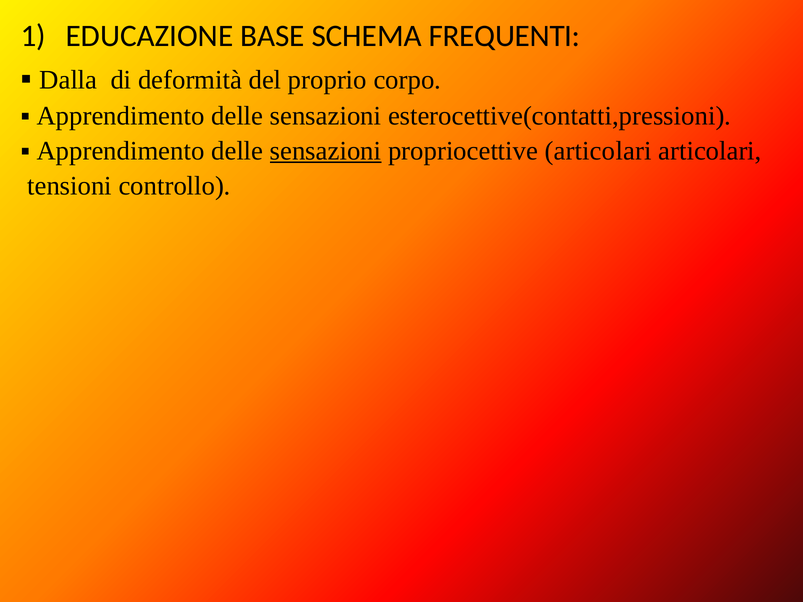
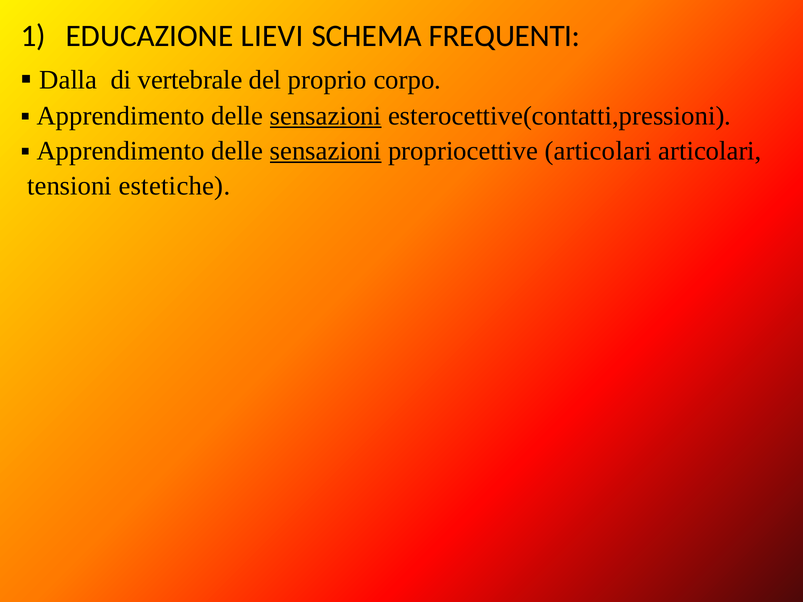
BASE: BASE -> LIEVI
deformità: deformità -> vertebrale
sensazioni at (326, 116) underline: none -> present
controllo: controllo -> estetiche
